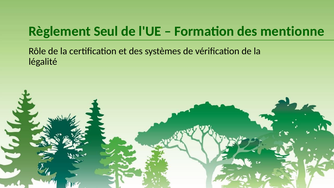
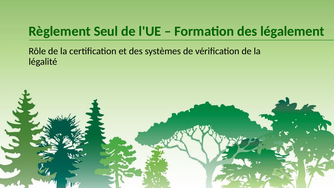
mentionne: mentionne -> légalement
